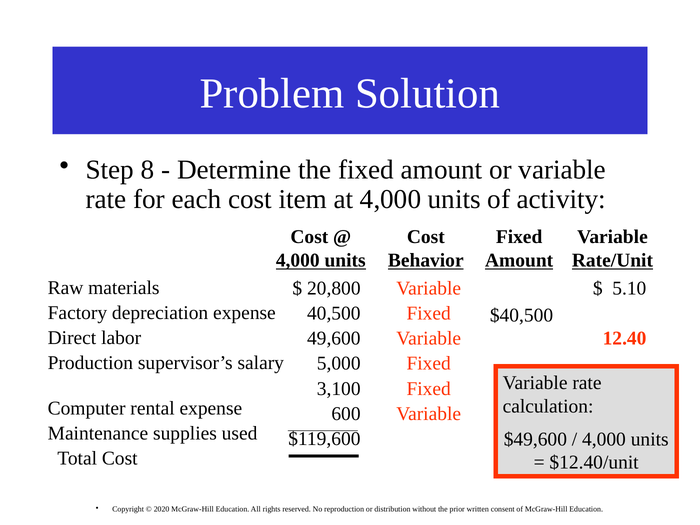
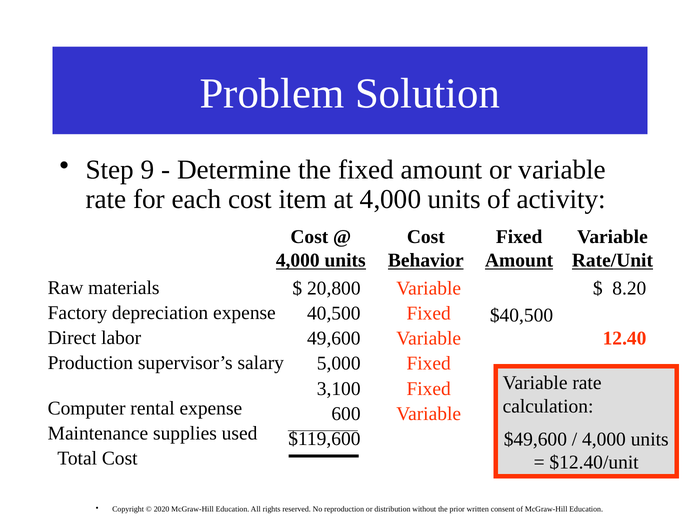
8: 8 -> 9
5.10: 5.10 -> 8.20
